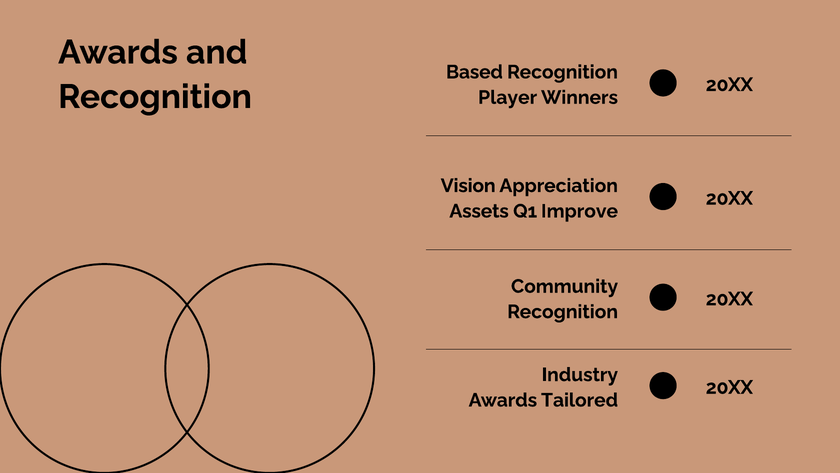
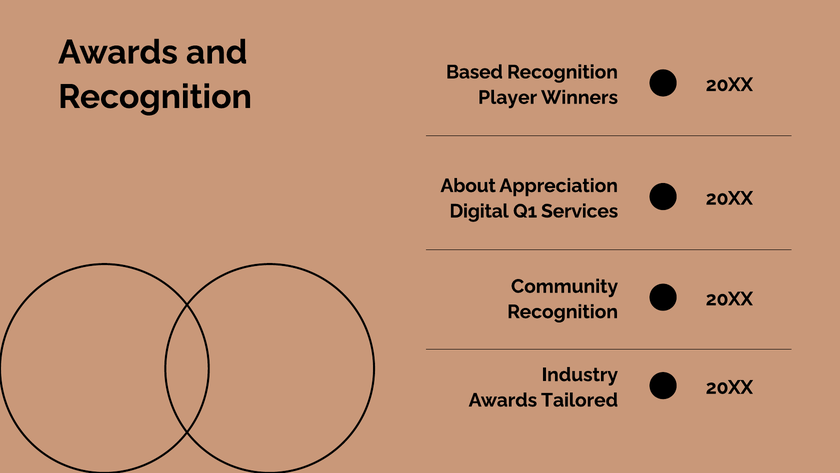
Vision: Vision -> About
Assets: Assets -> Digital
Improve: Improve -> Services
